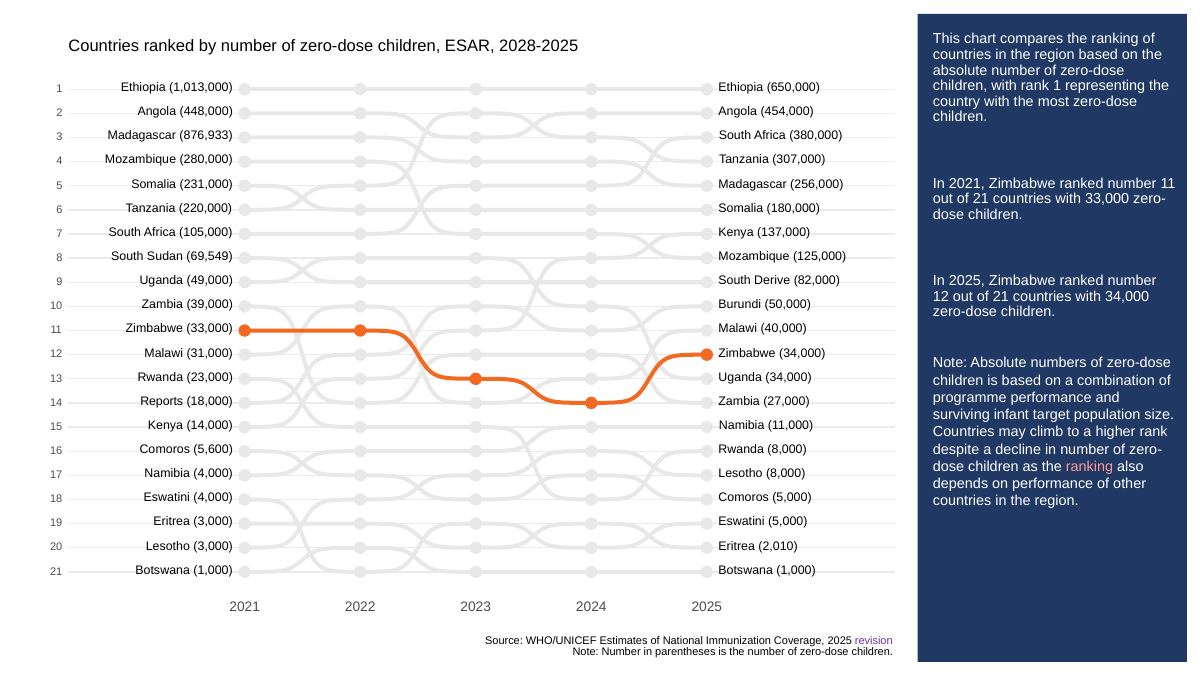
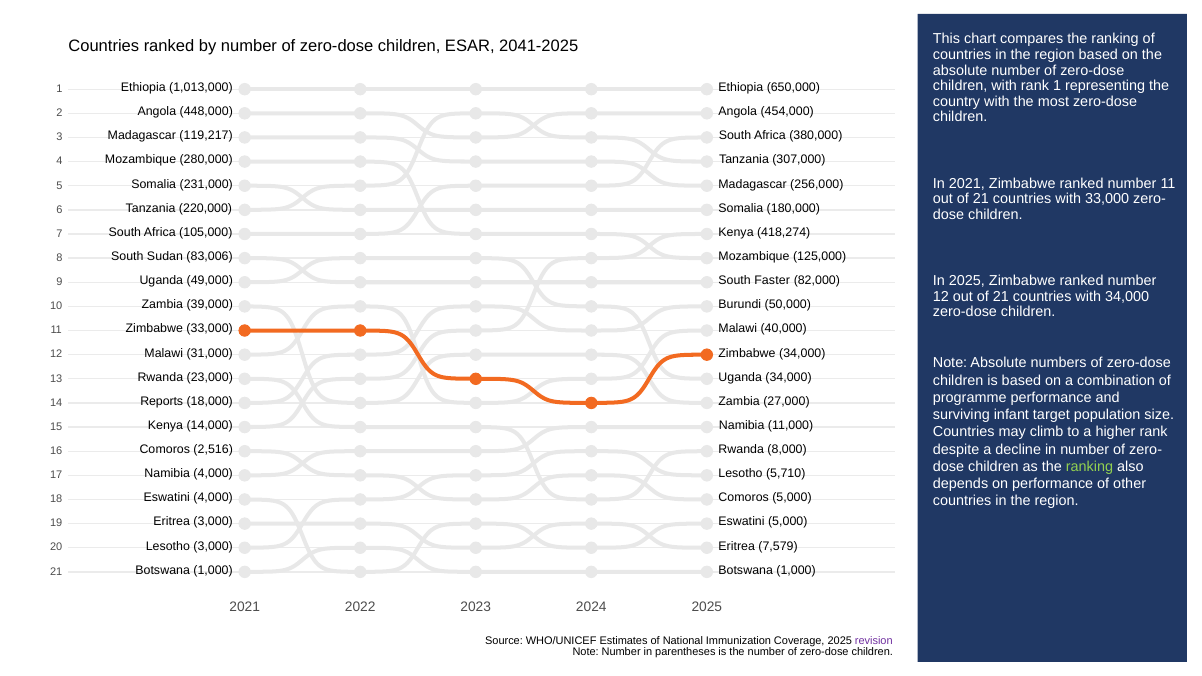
2028-2025: 2028-2025 -> 2041-2025
876,933: 876,933 -> 119,217
137,000: 137,000 -> 418,274
69,549: 69,549 -> 83,006
Derive: Derive -> Faster
5,600: 5,600 -> 2,516
ranking at (1090, 467) colour: pink -> light green
Lesotho 8,000: 8,000 -> 5,710
2,010: 2,010 -> 7,579
